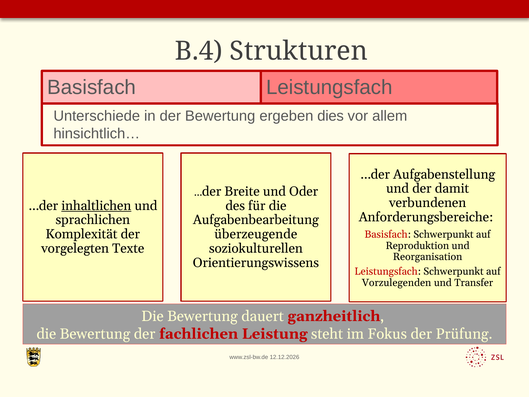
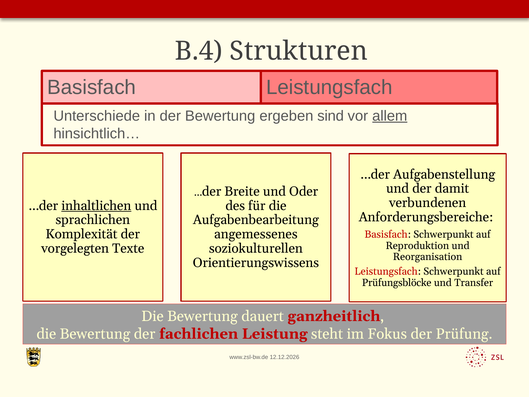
dies: dies -> sind
allem underline: none -> present
überzeugende: überzeugende -> angemessenes
Vorzulegenden: Vorzulegenden -> Prüfungsblöcke
